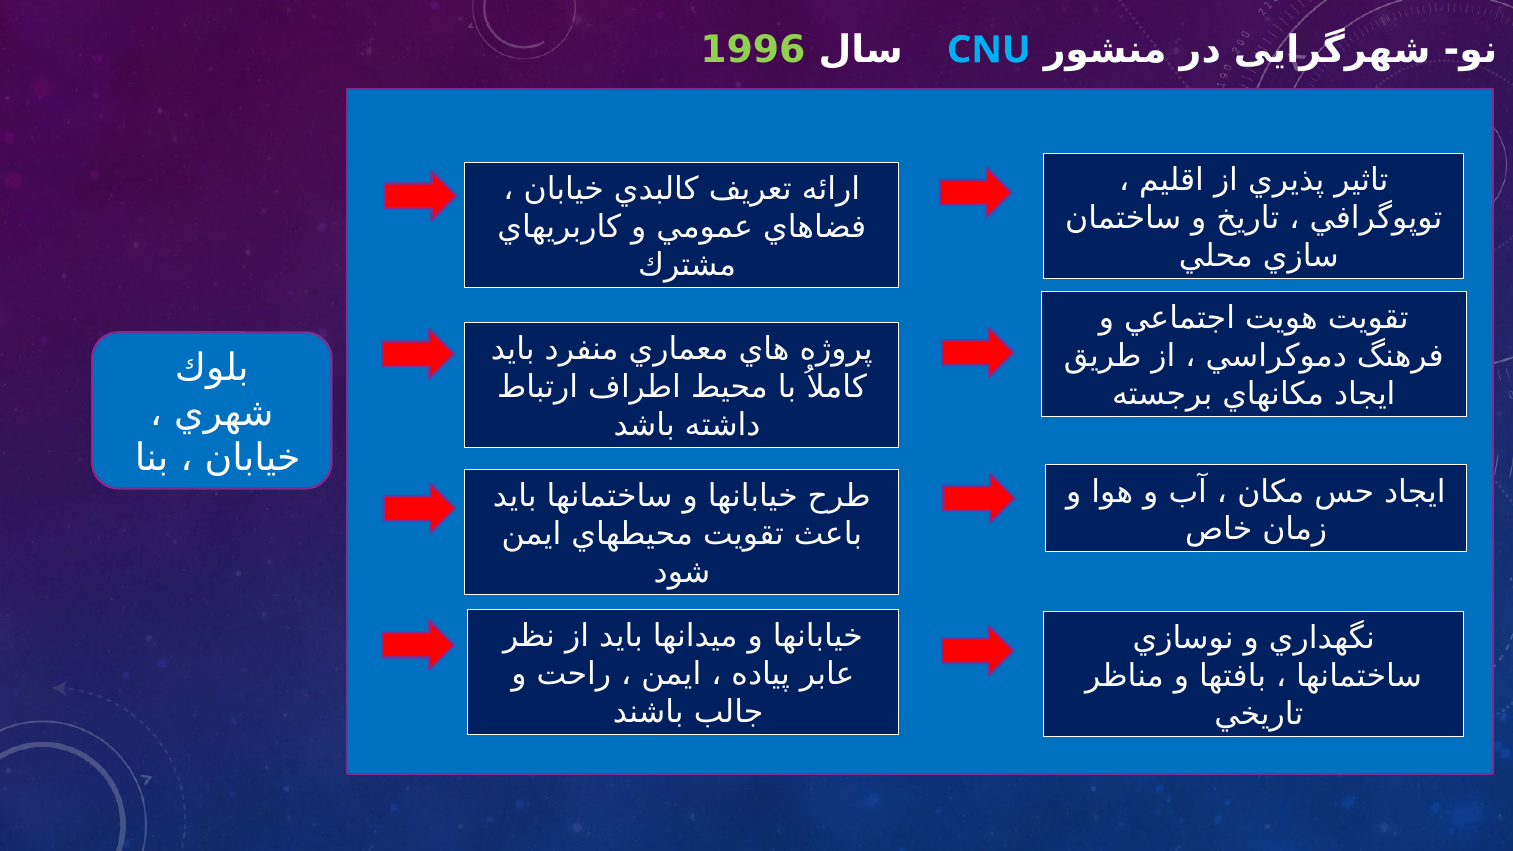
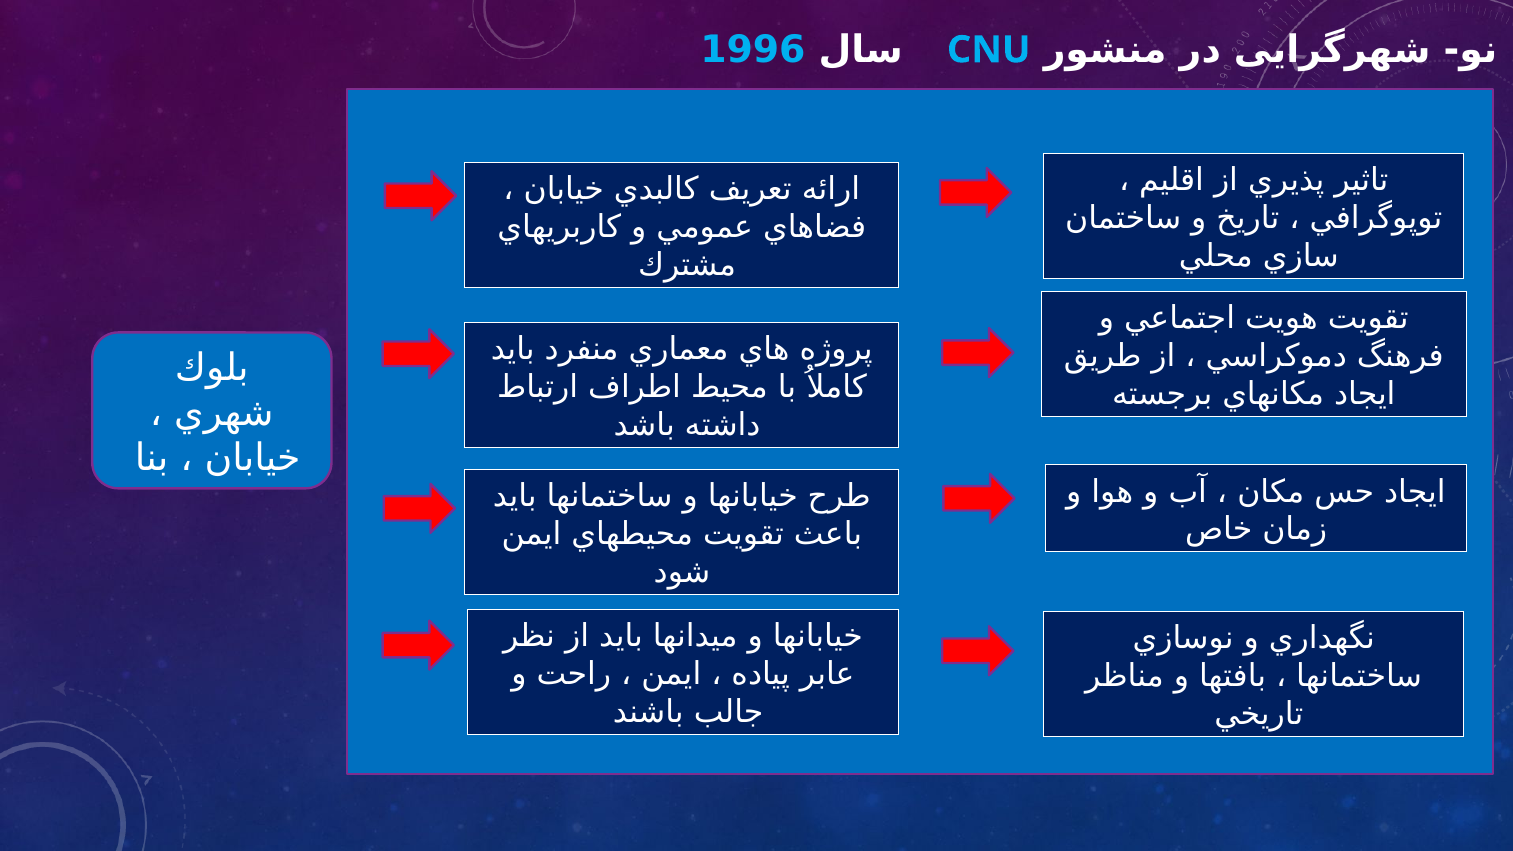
1996 colour: light green -> light blue
